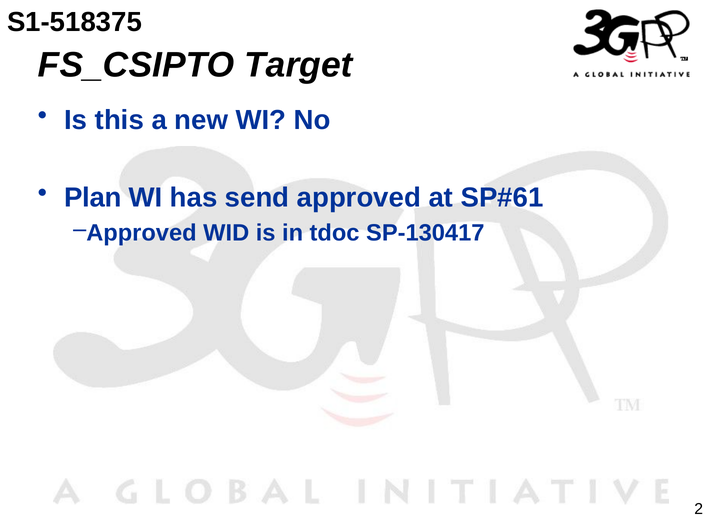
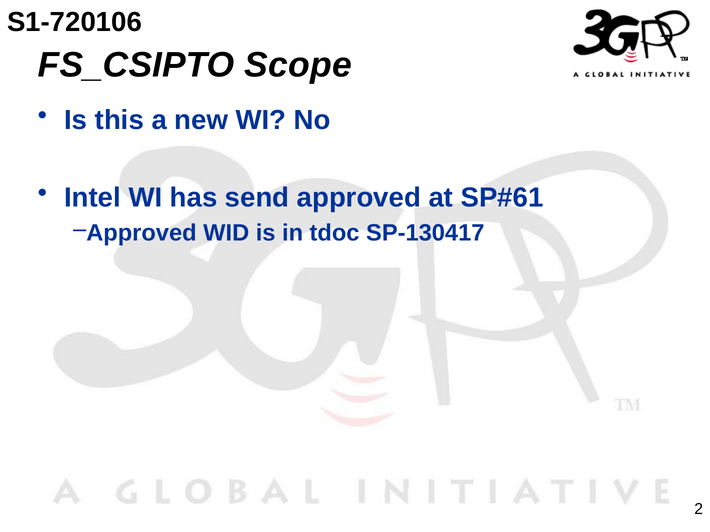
S1-518375: S1-518375 -> S1-720106
Target: Target -> Scope
Plan: Plan -> Intel
